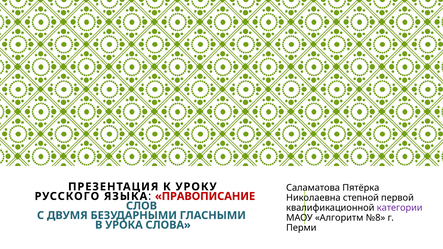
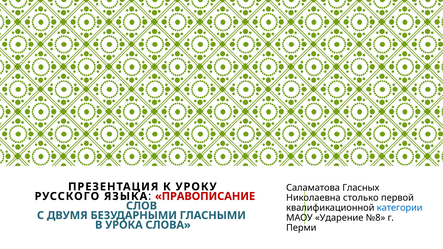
Пятёрка: Пятёрка -> Гласных
степной: степной -> столько
категории colour: purple -> blue
Алгоритм: Алгоритм -> Ударение
